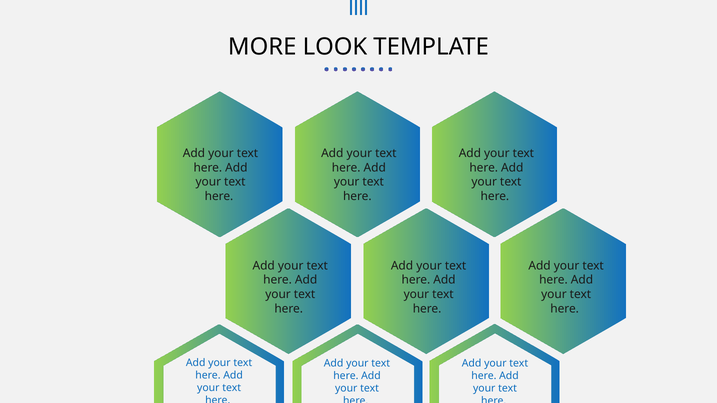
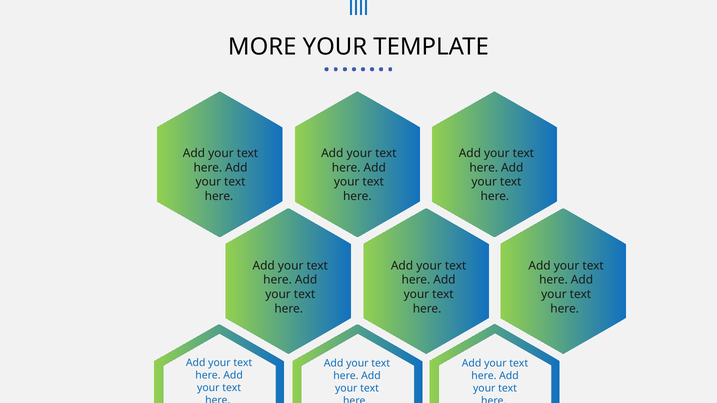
MORE LOOK: LOOK -> YOUR
